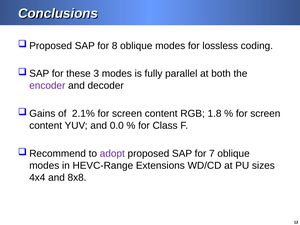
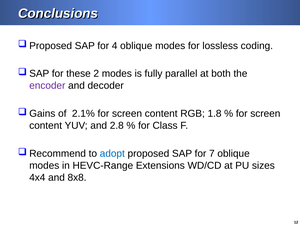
8: 8 -> 4
3: 3 -> 2
0.0: 0.0 -> 2.8
adopt colour: purple -> blue
